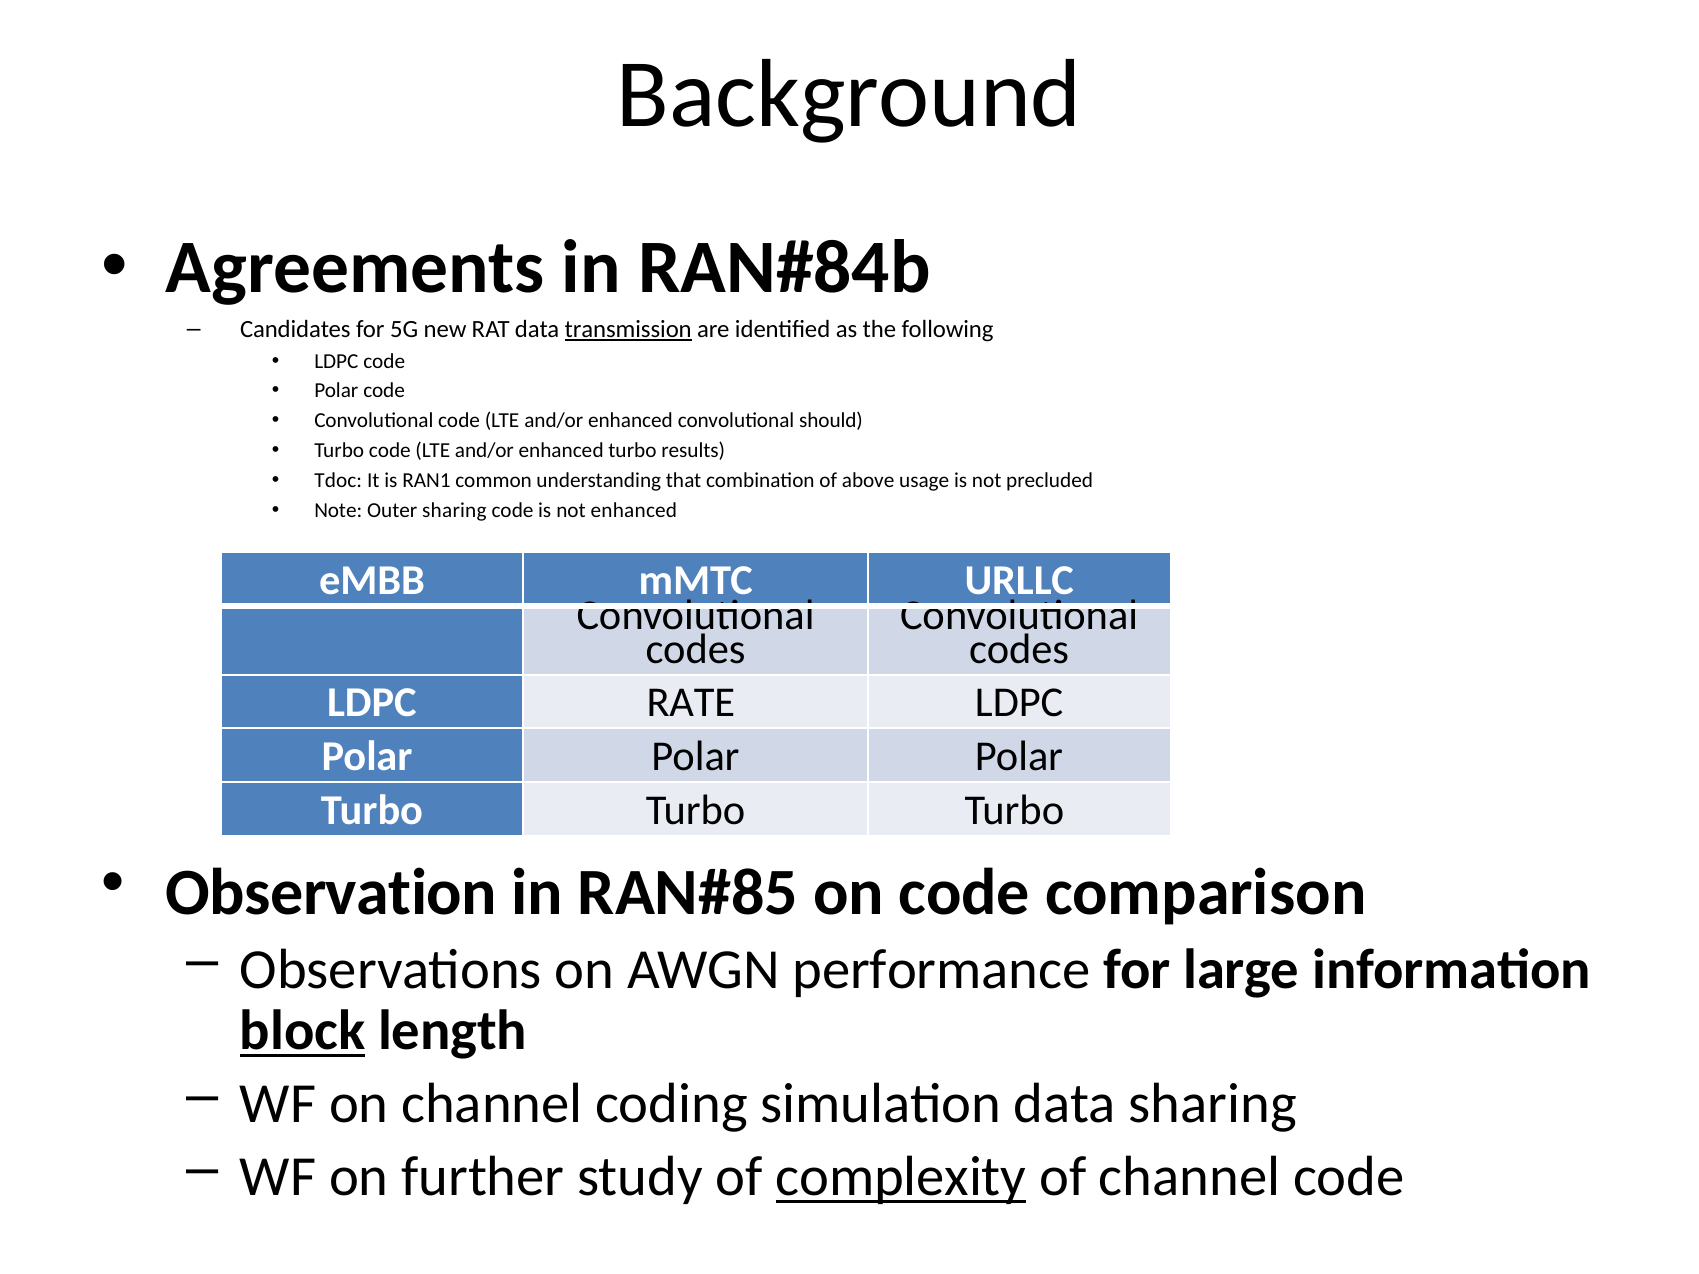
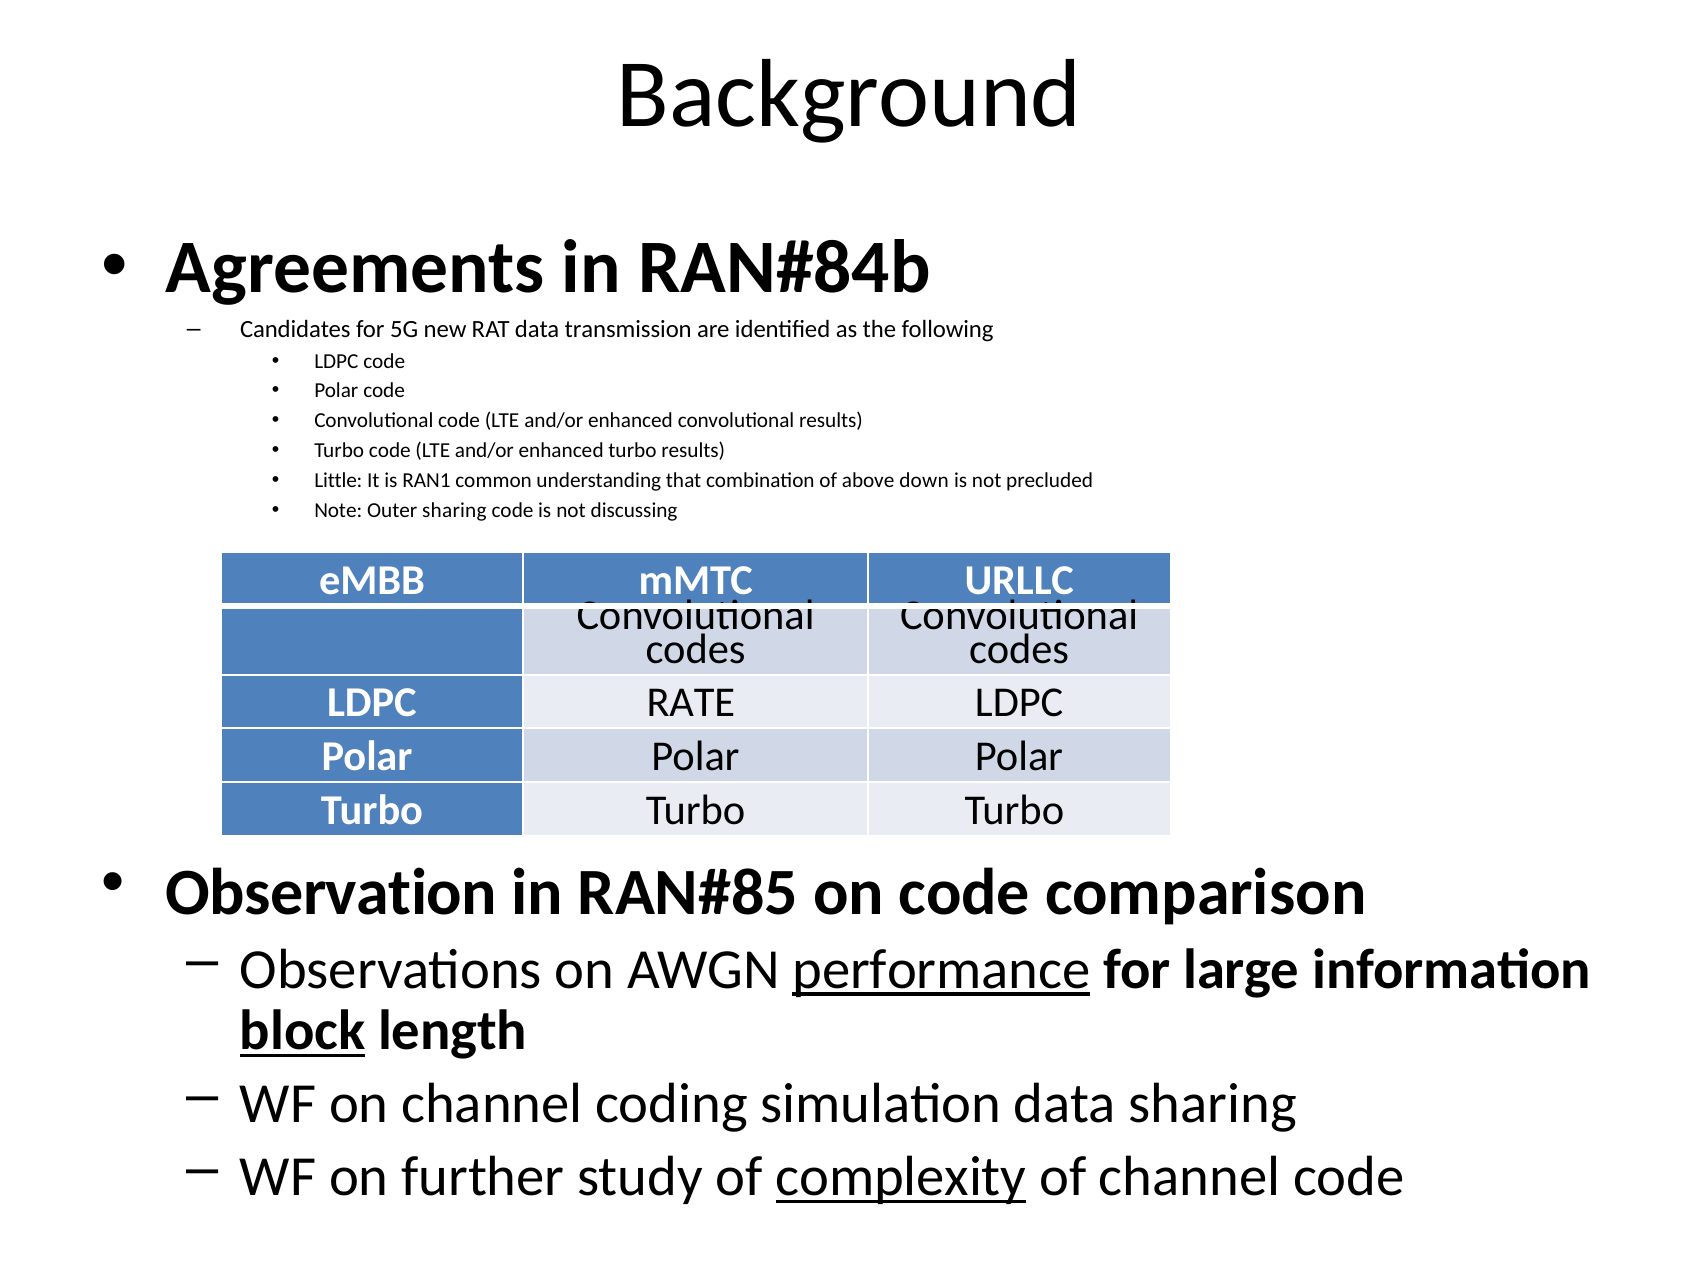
transmission underline: present -> none
convolutional should: should -> results
Tdoc: Tdoc -> Little
usage: usage -> down
not enhanced: enhanced -> discussing
performance underline: none -> present
